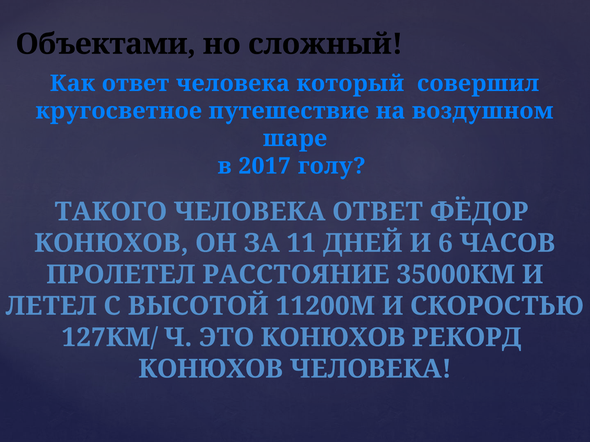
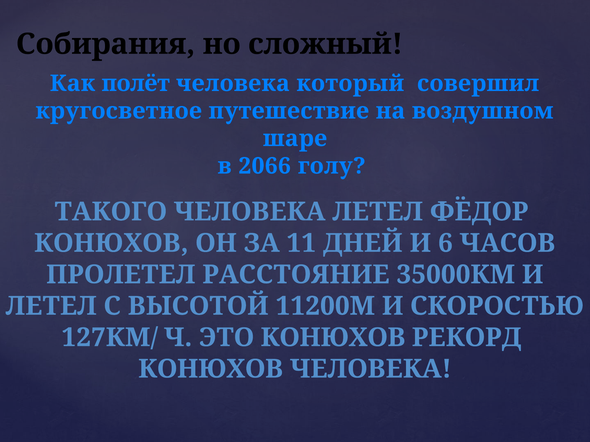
Объектами: Объектами -> Собирания
Как ответ: ответ -> полёт
2017: 2017 -> 2066
ЧЕЛОВЕКА ОТВЕТ: ОТВЕТ -> ЛЕТЕЛ
